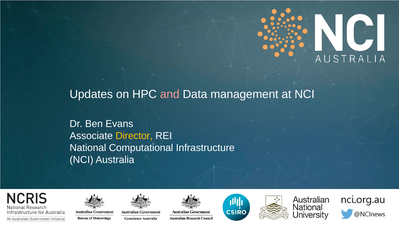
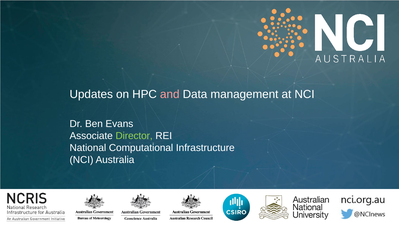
Director colour: yellow -> light green
